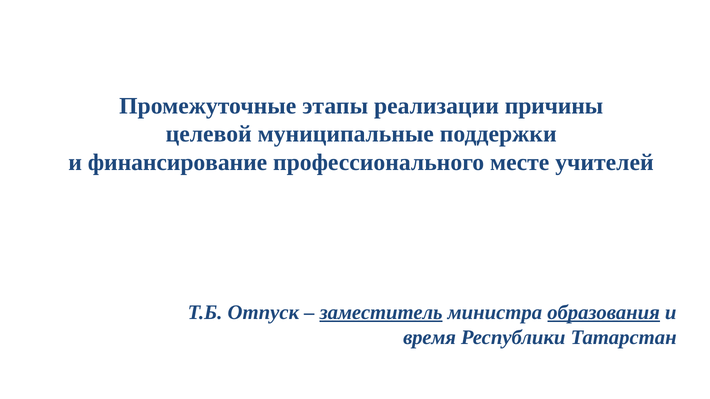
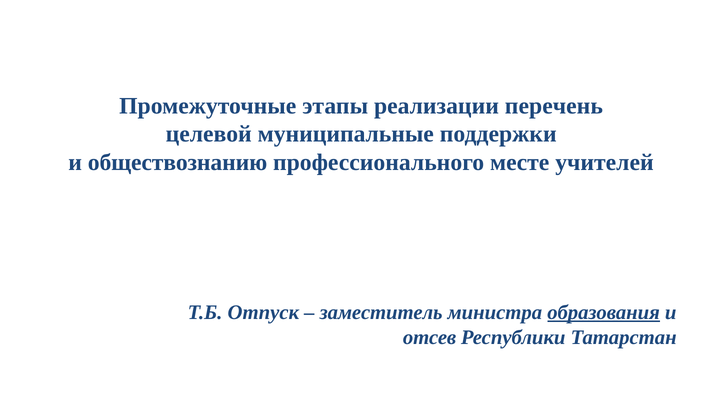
причины: причины -> перечень
финансирование: финансирование -> обществознанию
заместитель underline: present -> none
время: время -> отсев
